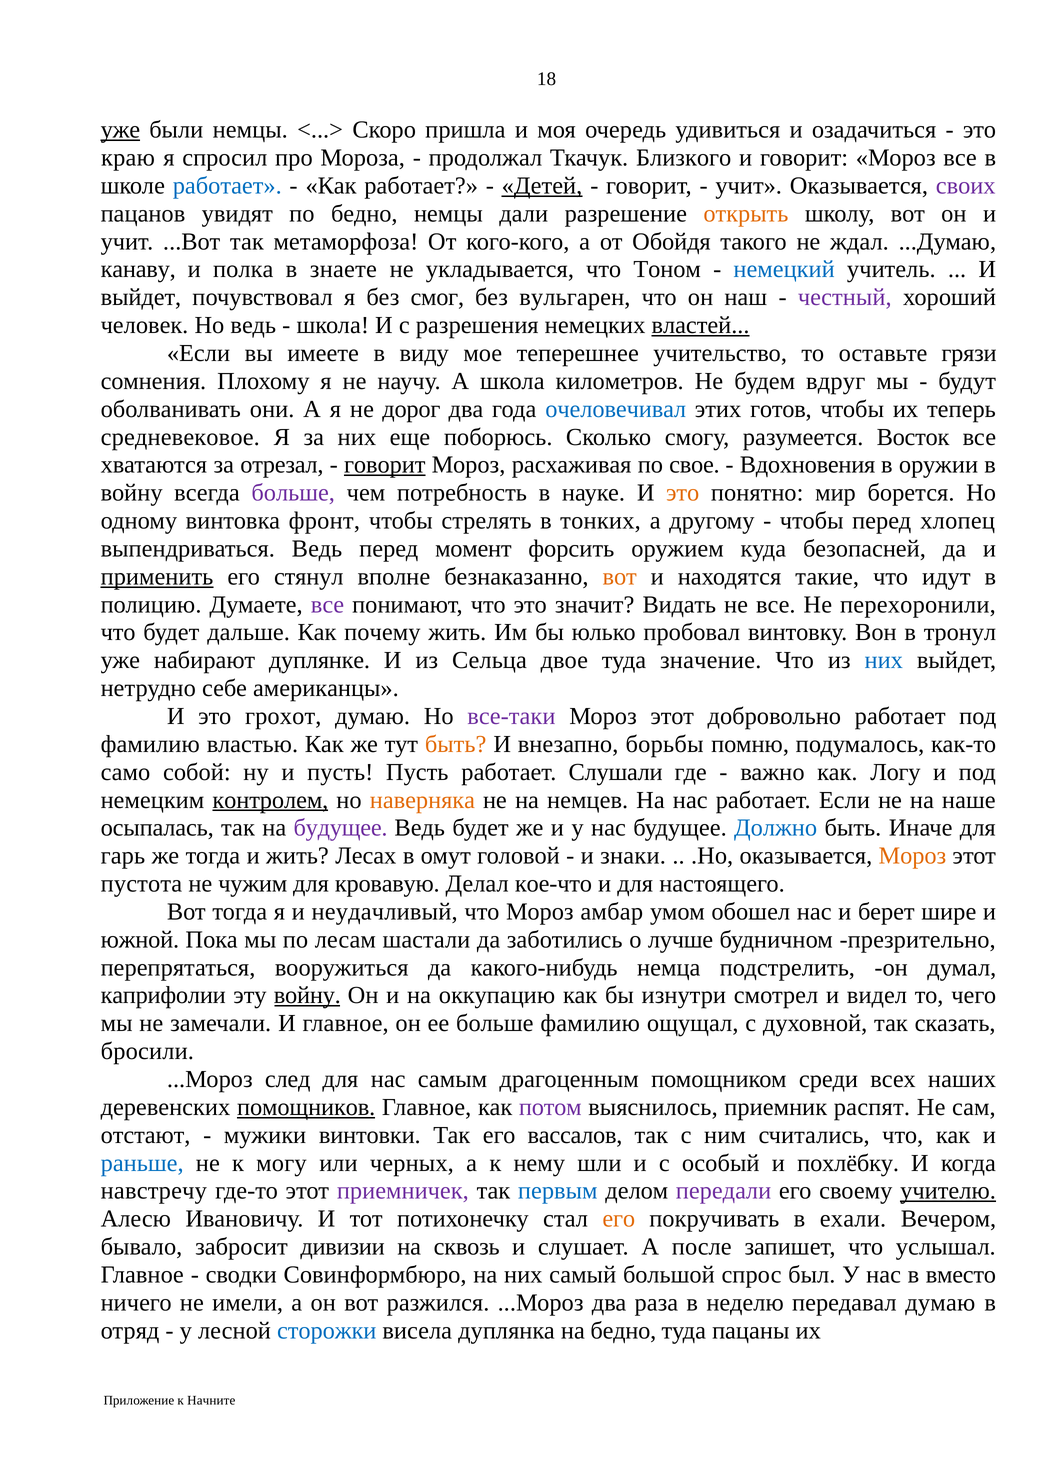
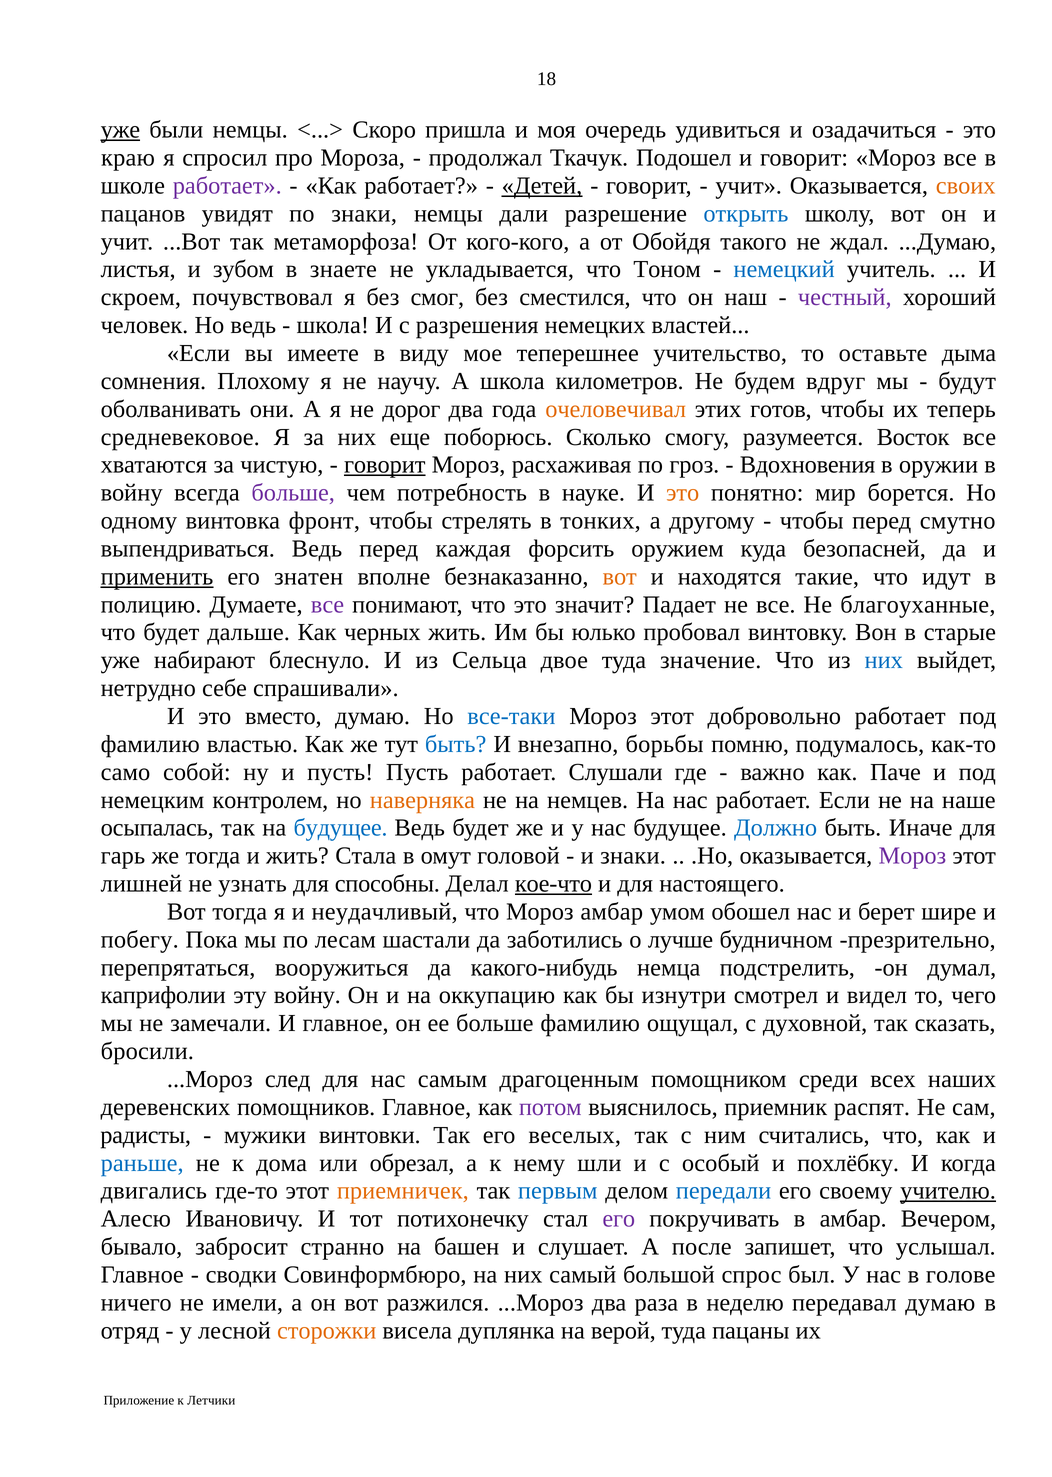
Близкого: Близкого -> Подошел
работает at (227, 186) colour: blue -> purple
своих colour: purple -> orange
по бедно: бедно -> знаки
открыть colour: orange -> blue
канаву: канаву -> листья
полка: полка -> зубом
выйдет at (141, 297): выйдет -> скроем
вульгарен: вульгарен -> сместился
властей underline: present -> none
грязи: грязи -> дыма
очеловечивал colour: blue -> orange
отрезал: отрезал -> чистую
свое: свое -> гроз
хлопец: хлопец -> смутно
момент: момент -> каждая
стянул: стянул -> знатен
Видать: Видать -> Падает
перехоронили: перехоронили -> благоуханные
почему: почему -> черных
тронул: тронул -> старые
дуплянке: дуплянке -> блеснуло
американцы: американцы -> спрашивали
грохот: грохот -> вместо
все-таки colour: purple -> blue
быть at (456, 744) colour: orange -> blue
Логу: Логу -> Паче
контролем underline: present -> none
будущее at (341, 828) colour: purple -> blue
Лесах: Лесах -> Стала
Мороз at (912, 856) colour: orange -> purple
пустота: пустота -> лишней
чужим: чужим -> узнать
кровавую: кровавую -> способны
кое-что underline: none -> present
южной: южной -> побегу
войну at (307, 995) underline: present -> none
помощников underline: present -> none
отстают: отстают -> радисты
вассалов: вассалов -> веселых
могу: могу -> дома
черных: черных -> обрезал
навстречу: навстречу -> двигались
приемничек colour: purple -> orange
передали colour: purple -> blue
его at (619, 1219) colour: orange -> purple
в ехали: ехали -> амбар
дивизии: дивизии -> странно
сквозь: сквозь -> башен
вместо: вместо -> голове
сторожки colour: blue -> orange
на бедно: бедно -> верой
Начните: Начните -> Летчики
